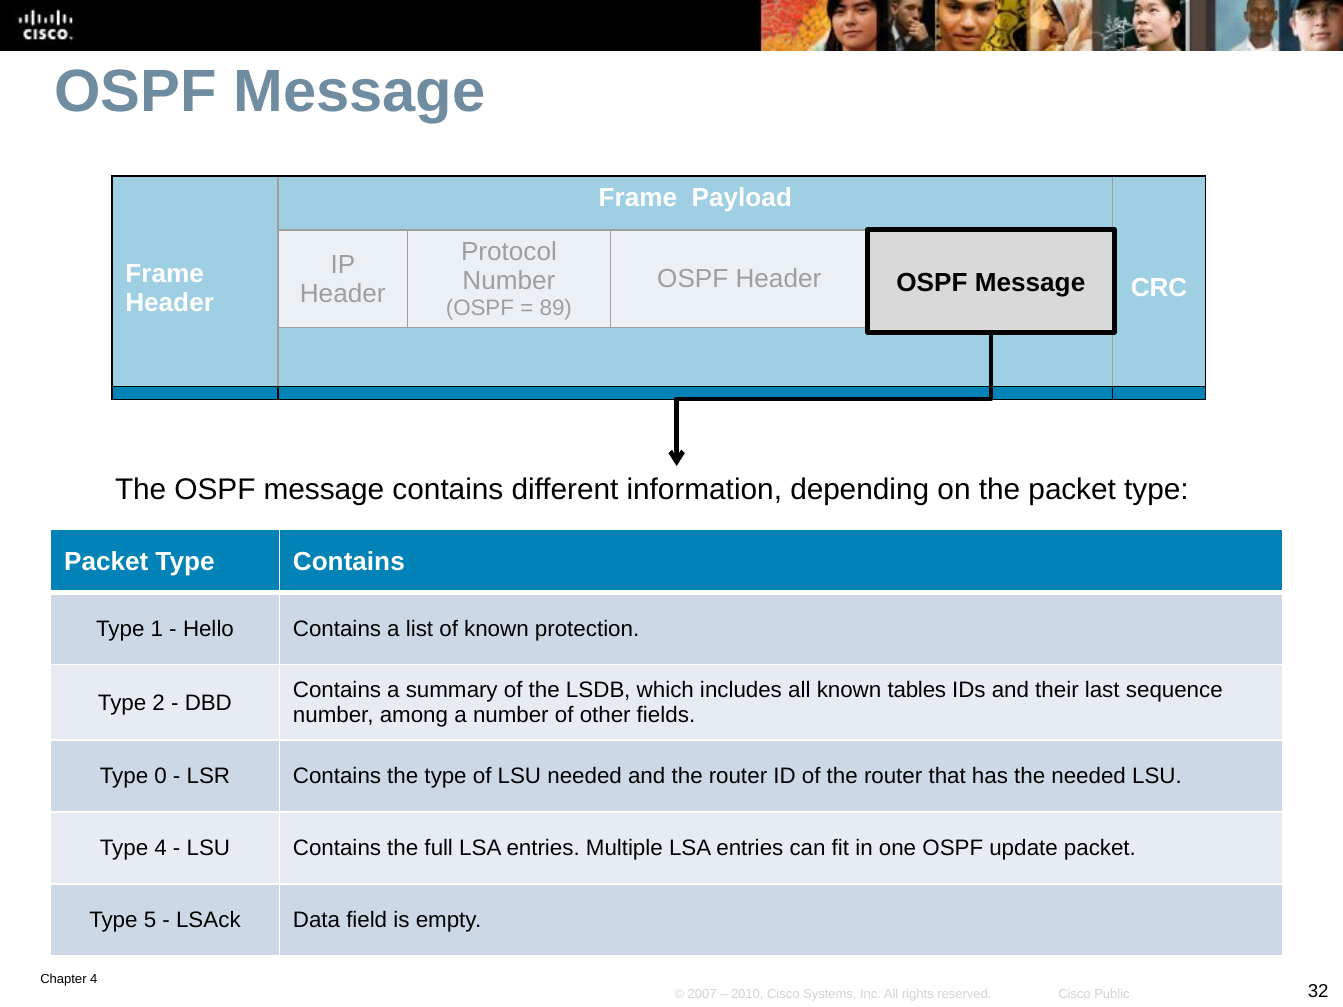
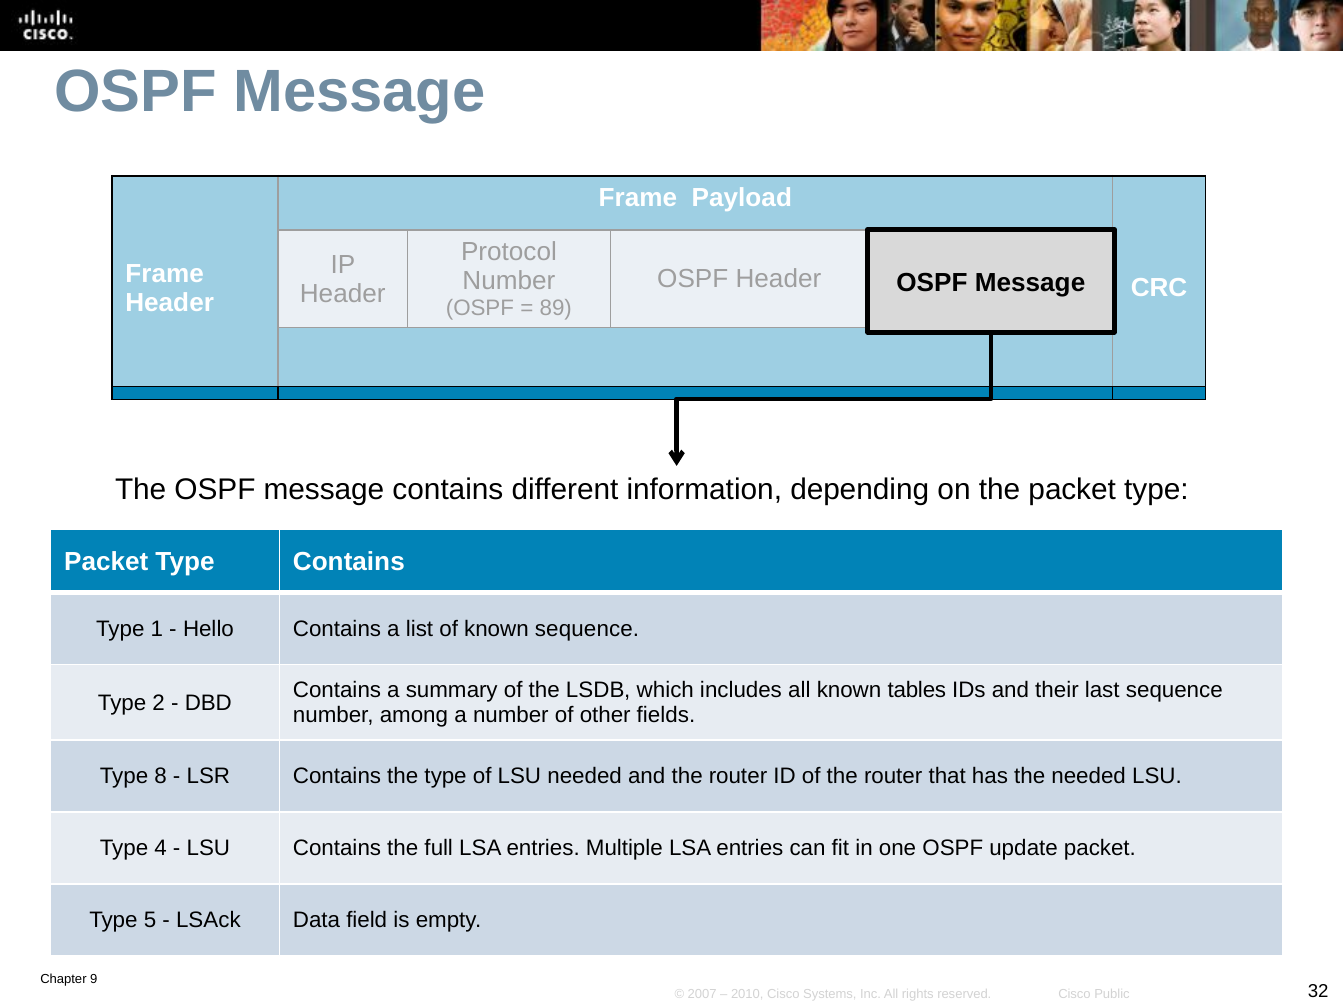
known protection: protection -> sequence
0: 0 -> 8
4 at (94, 979): 4 -> 9
